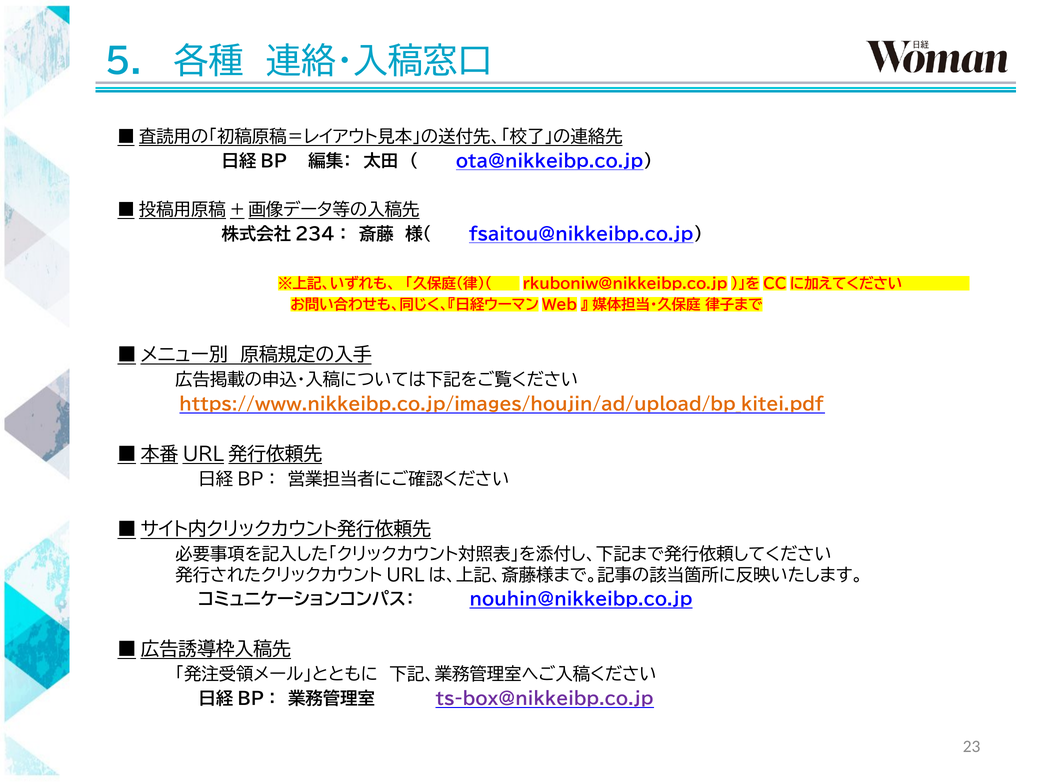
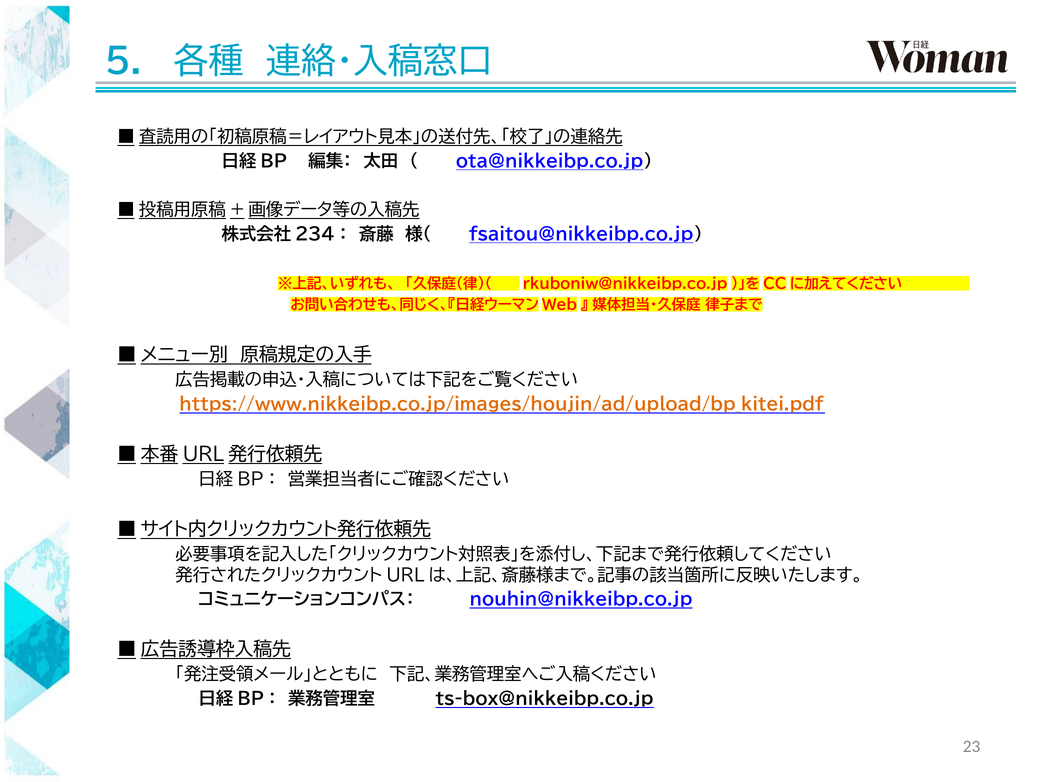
ts-box@nikkeibp.co.jp colour: purple -> black
